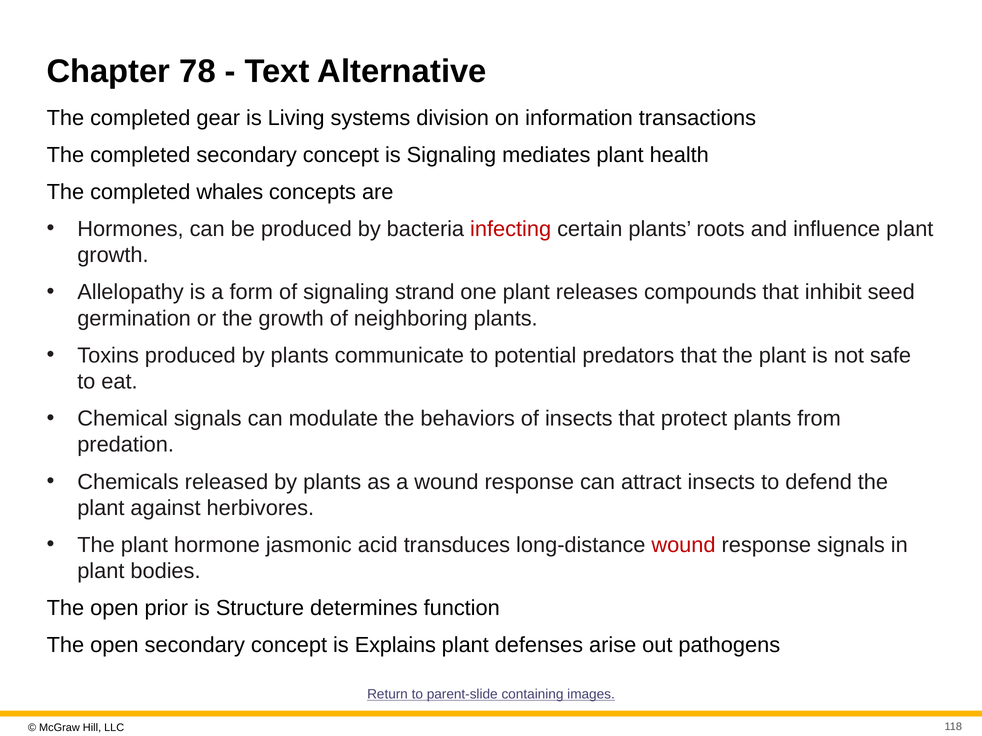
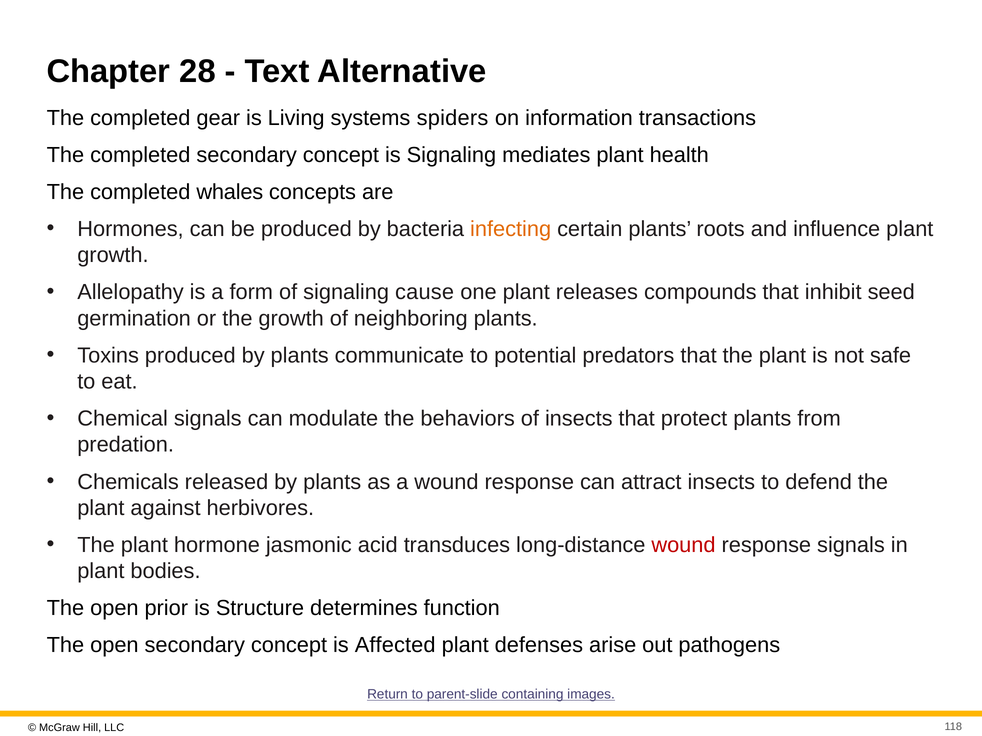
78: 78 -> 28
division: division -> spiders
infecting colour: red -> orange
strand: strand -> cause
Explains: Explains -> Affected
